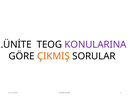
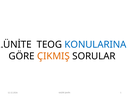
KONULARINA colour: purple -> blue
